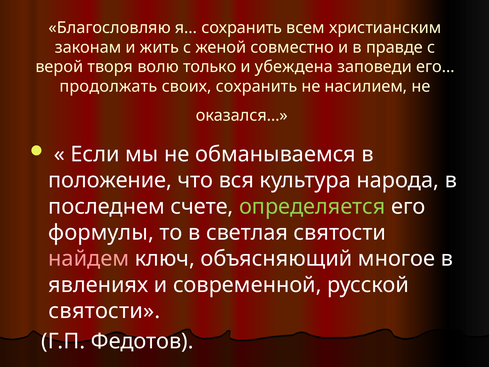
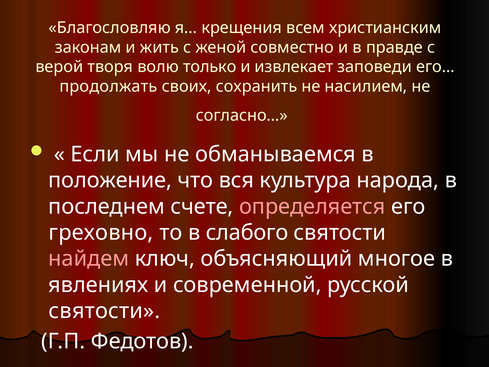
я… сохранить: сохранить -> крещения
убеждена: убеждена -> извлекает
оказался…: оказался… -> согласно…
определяется colour: light green -> pink
формулы: формулы -> греховно
светлая: светлая -> слабого
